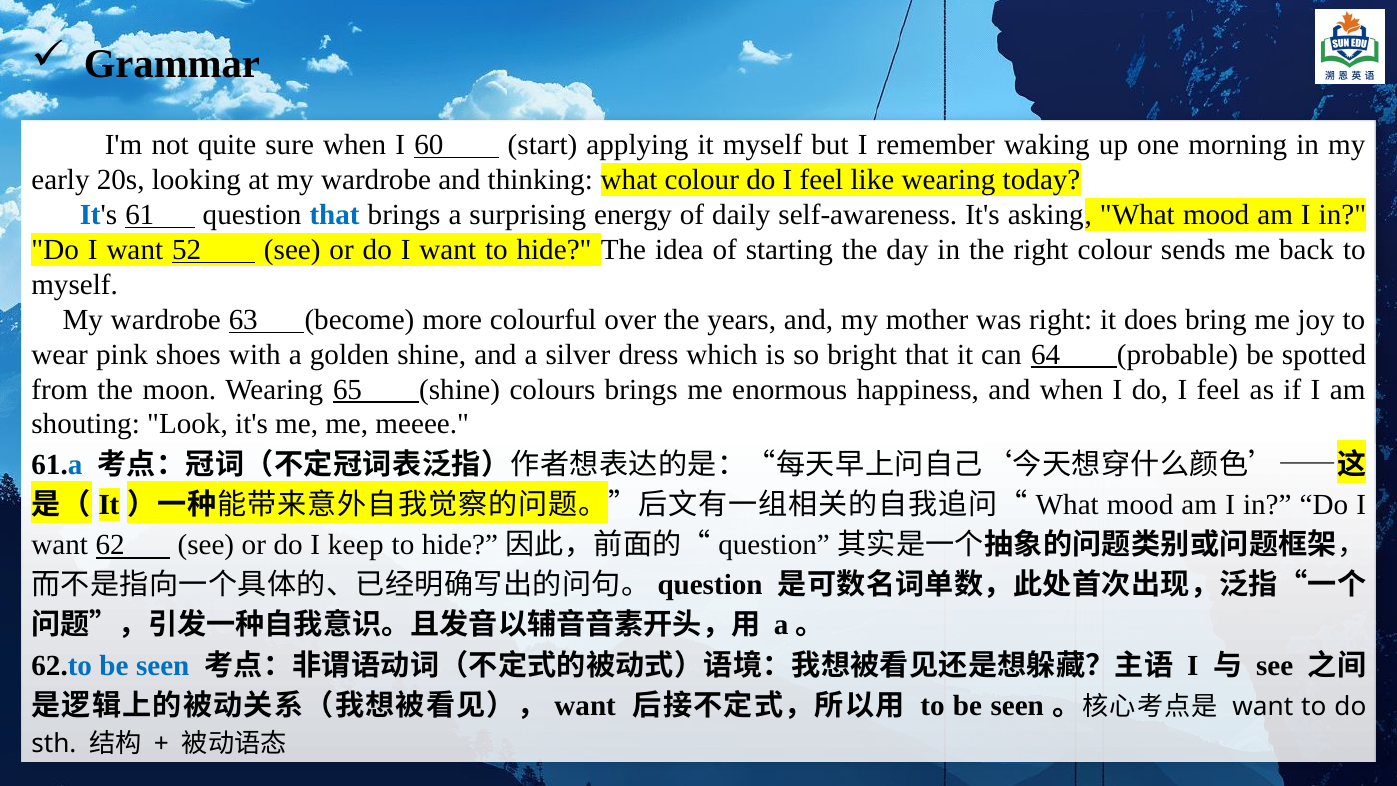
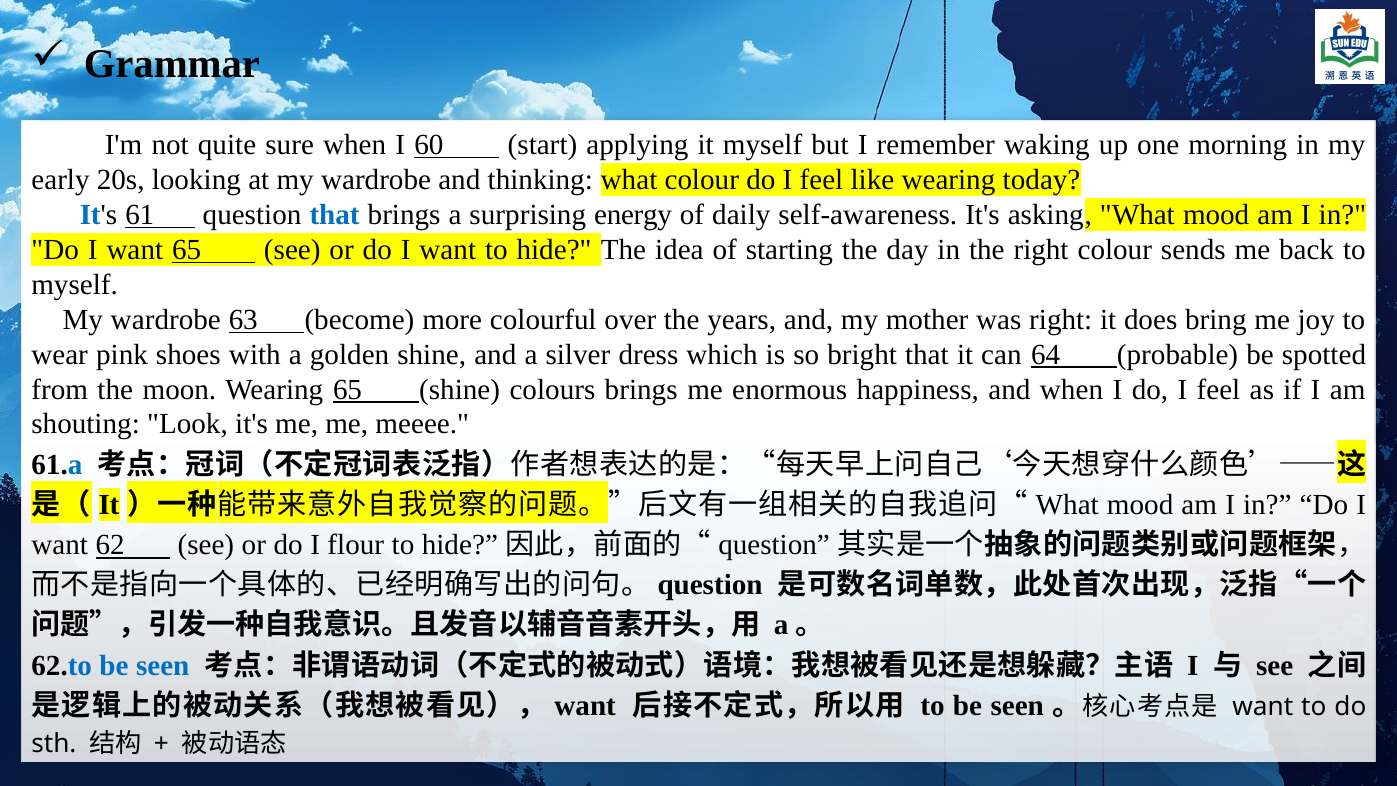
want 52: 52 -> 65
keep: keep -> flour
